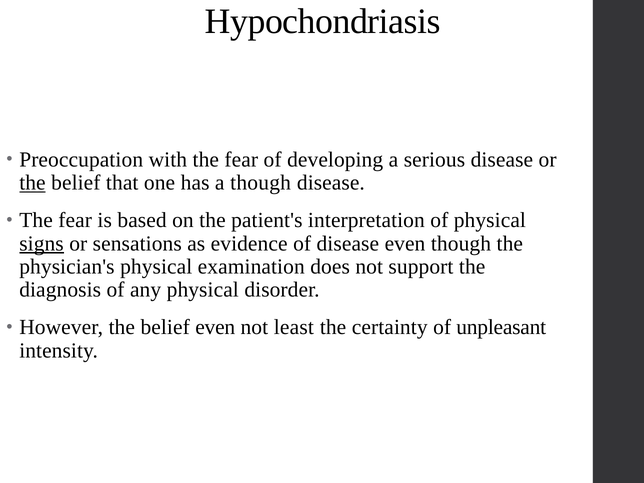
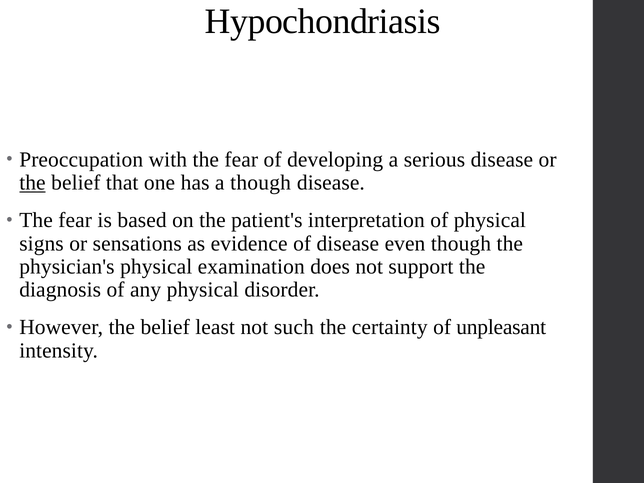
signs underline: present -> none
belief even: even -> least
least: least -> such
